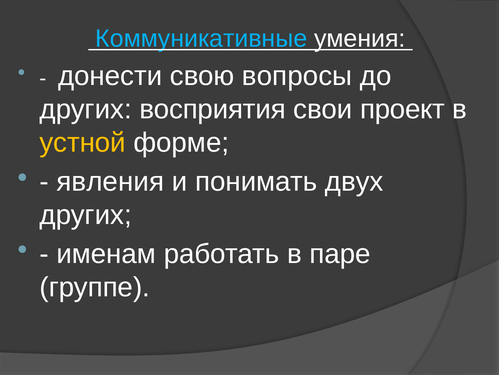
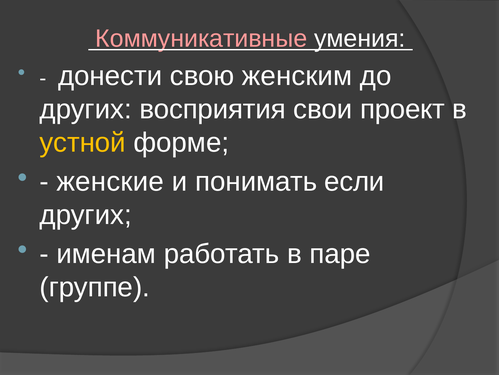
Коммуникативные colour: light blue -> pink
вопросы: вопросы -> женским
явления: явления -> женские
двух: двух -> если
